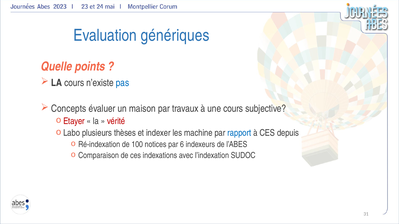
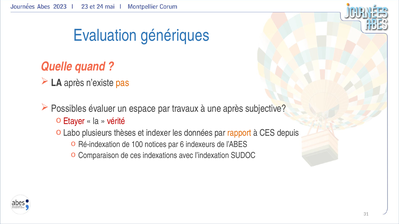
points: points -> quand
LA cours: cours -> après
pas colour: blue -> orange
Concepts: Concepts -> Possibles
maison: maison -> espace
une cours: cours -> après
machine: machine -> données
rapport colour: blue -> orange
